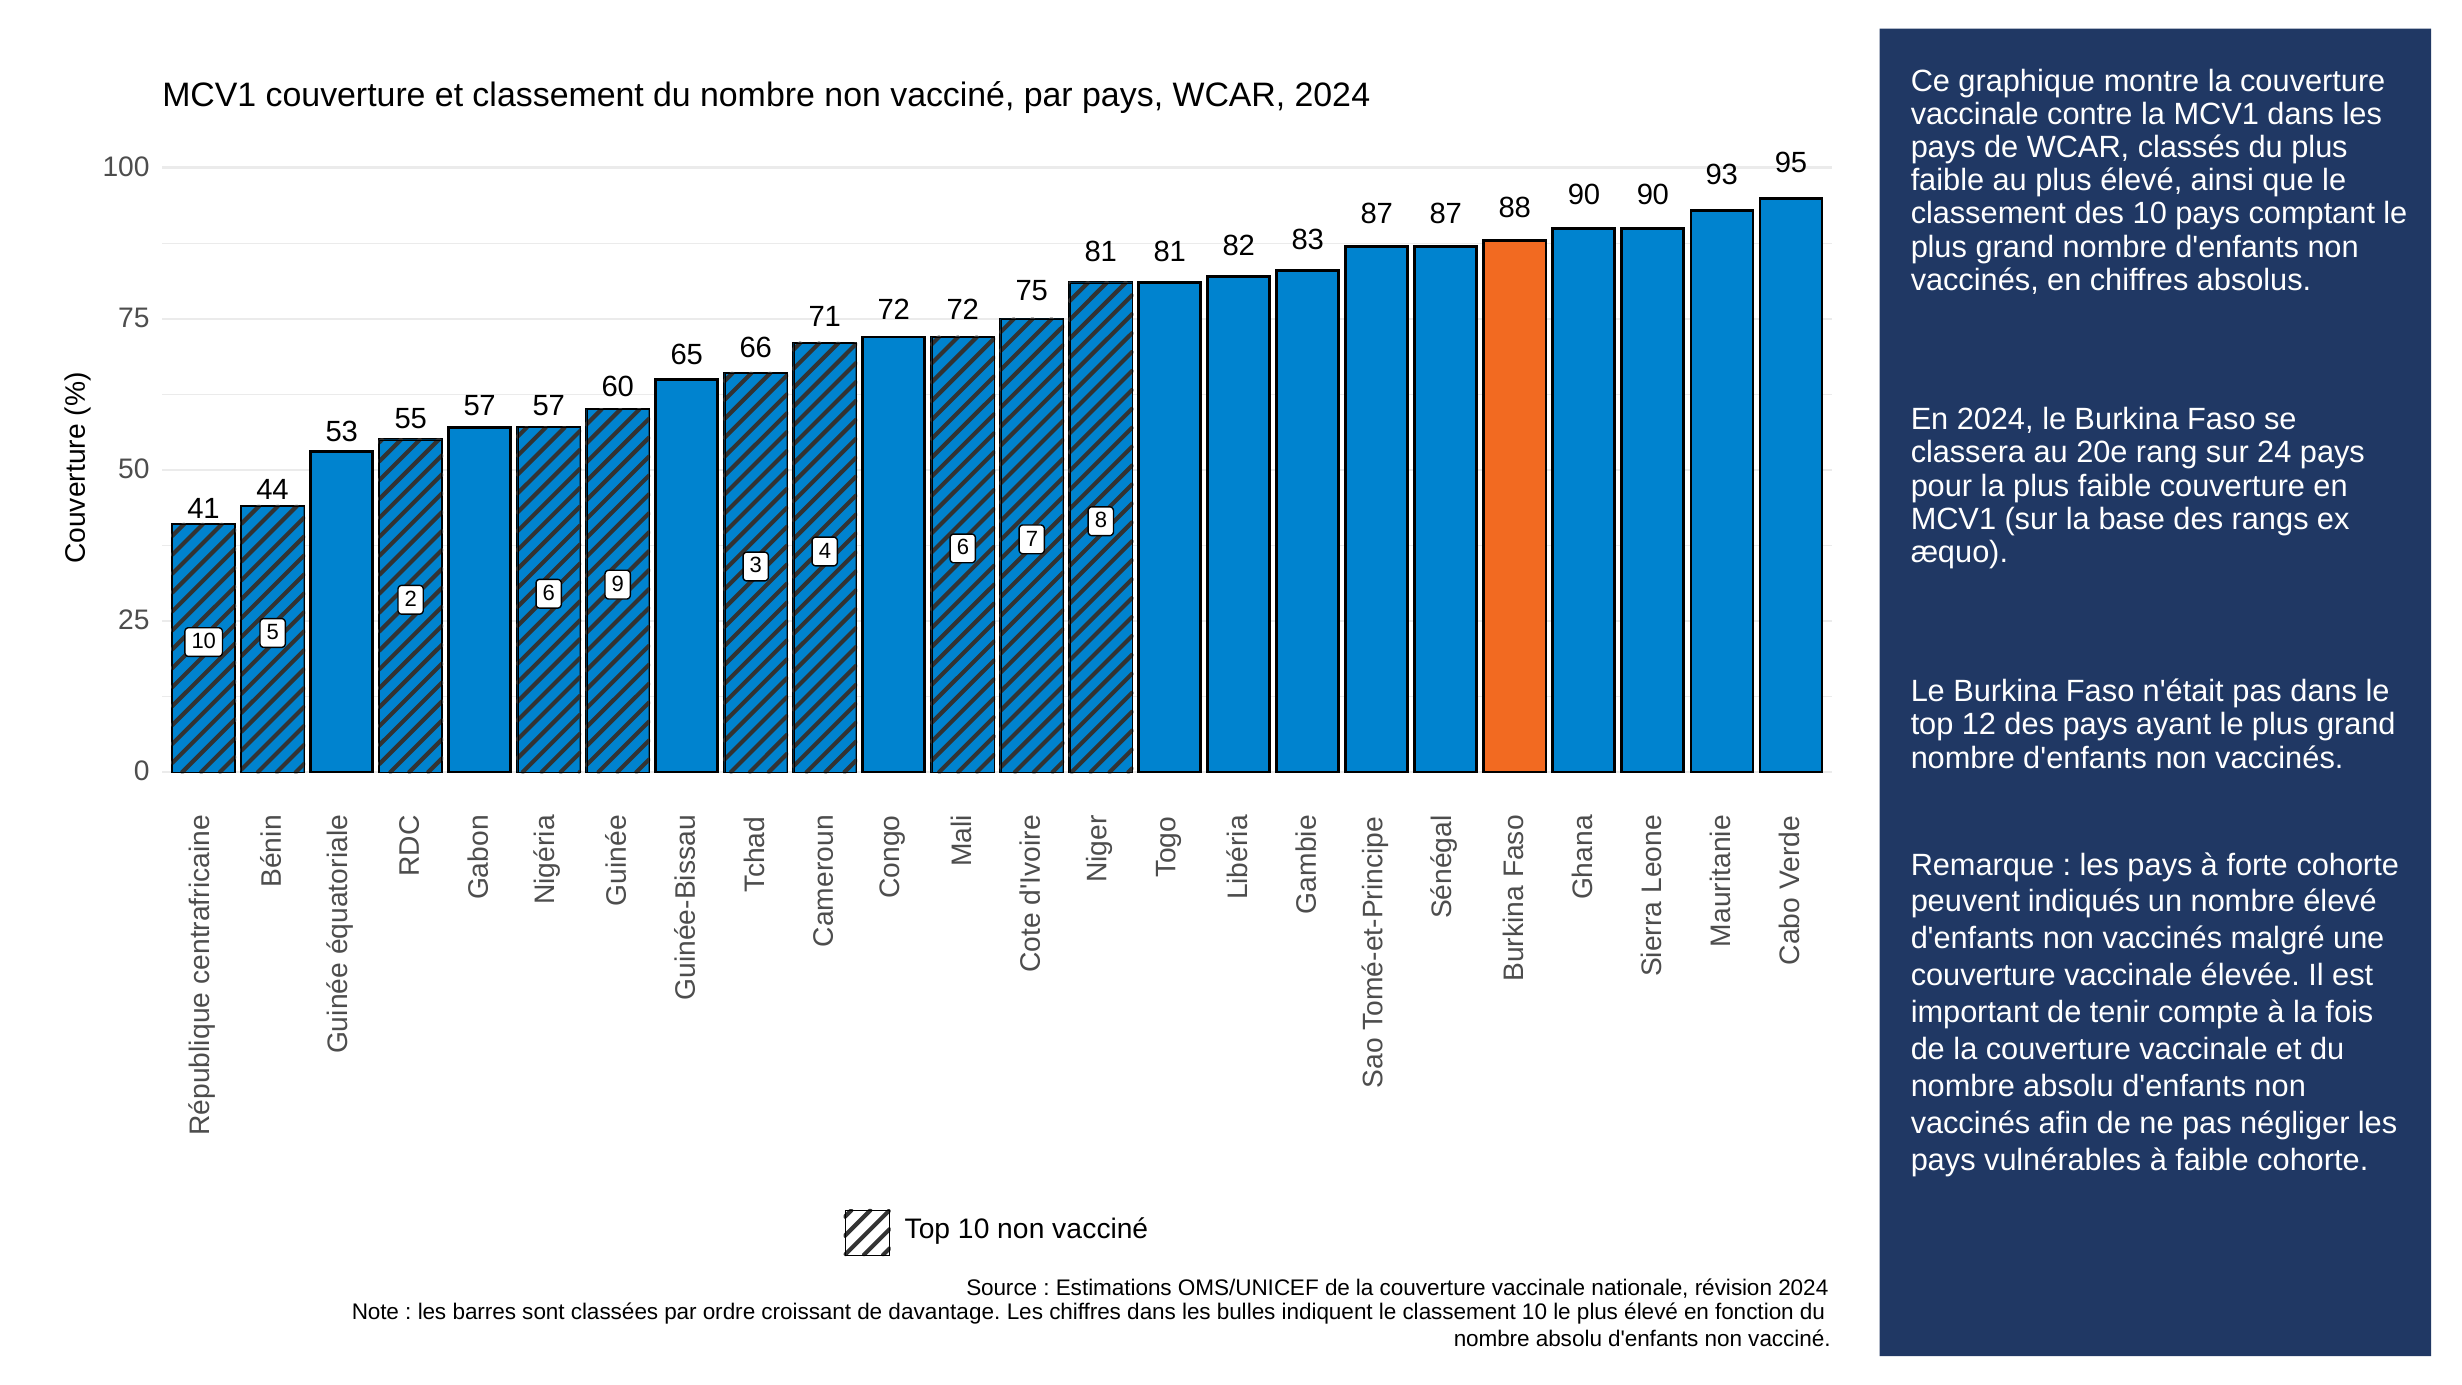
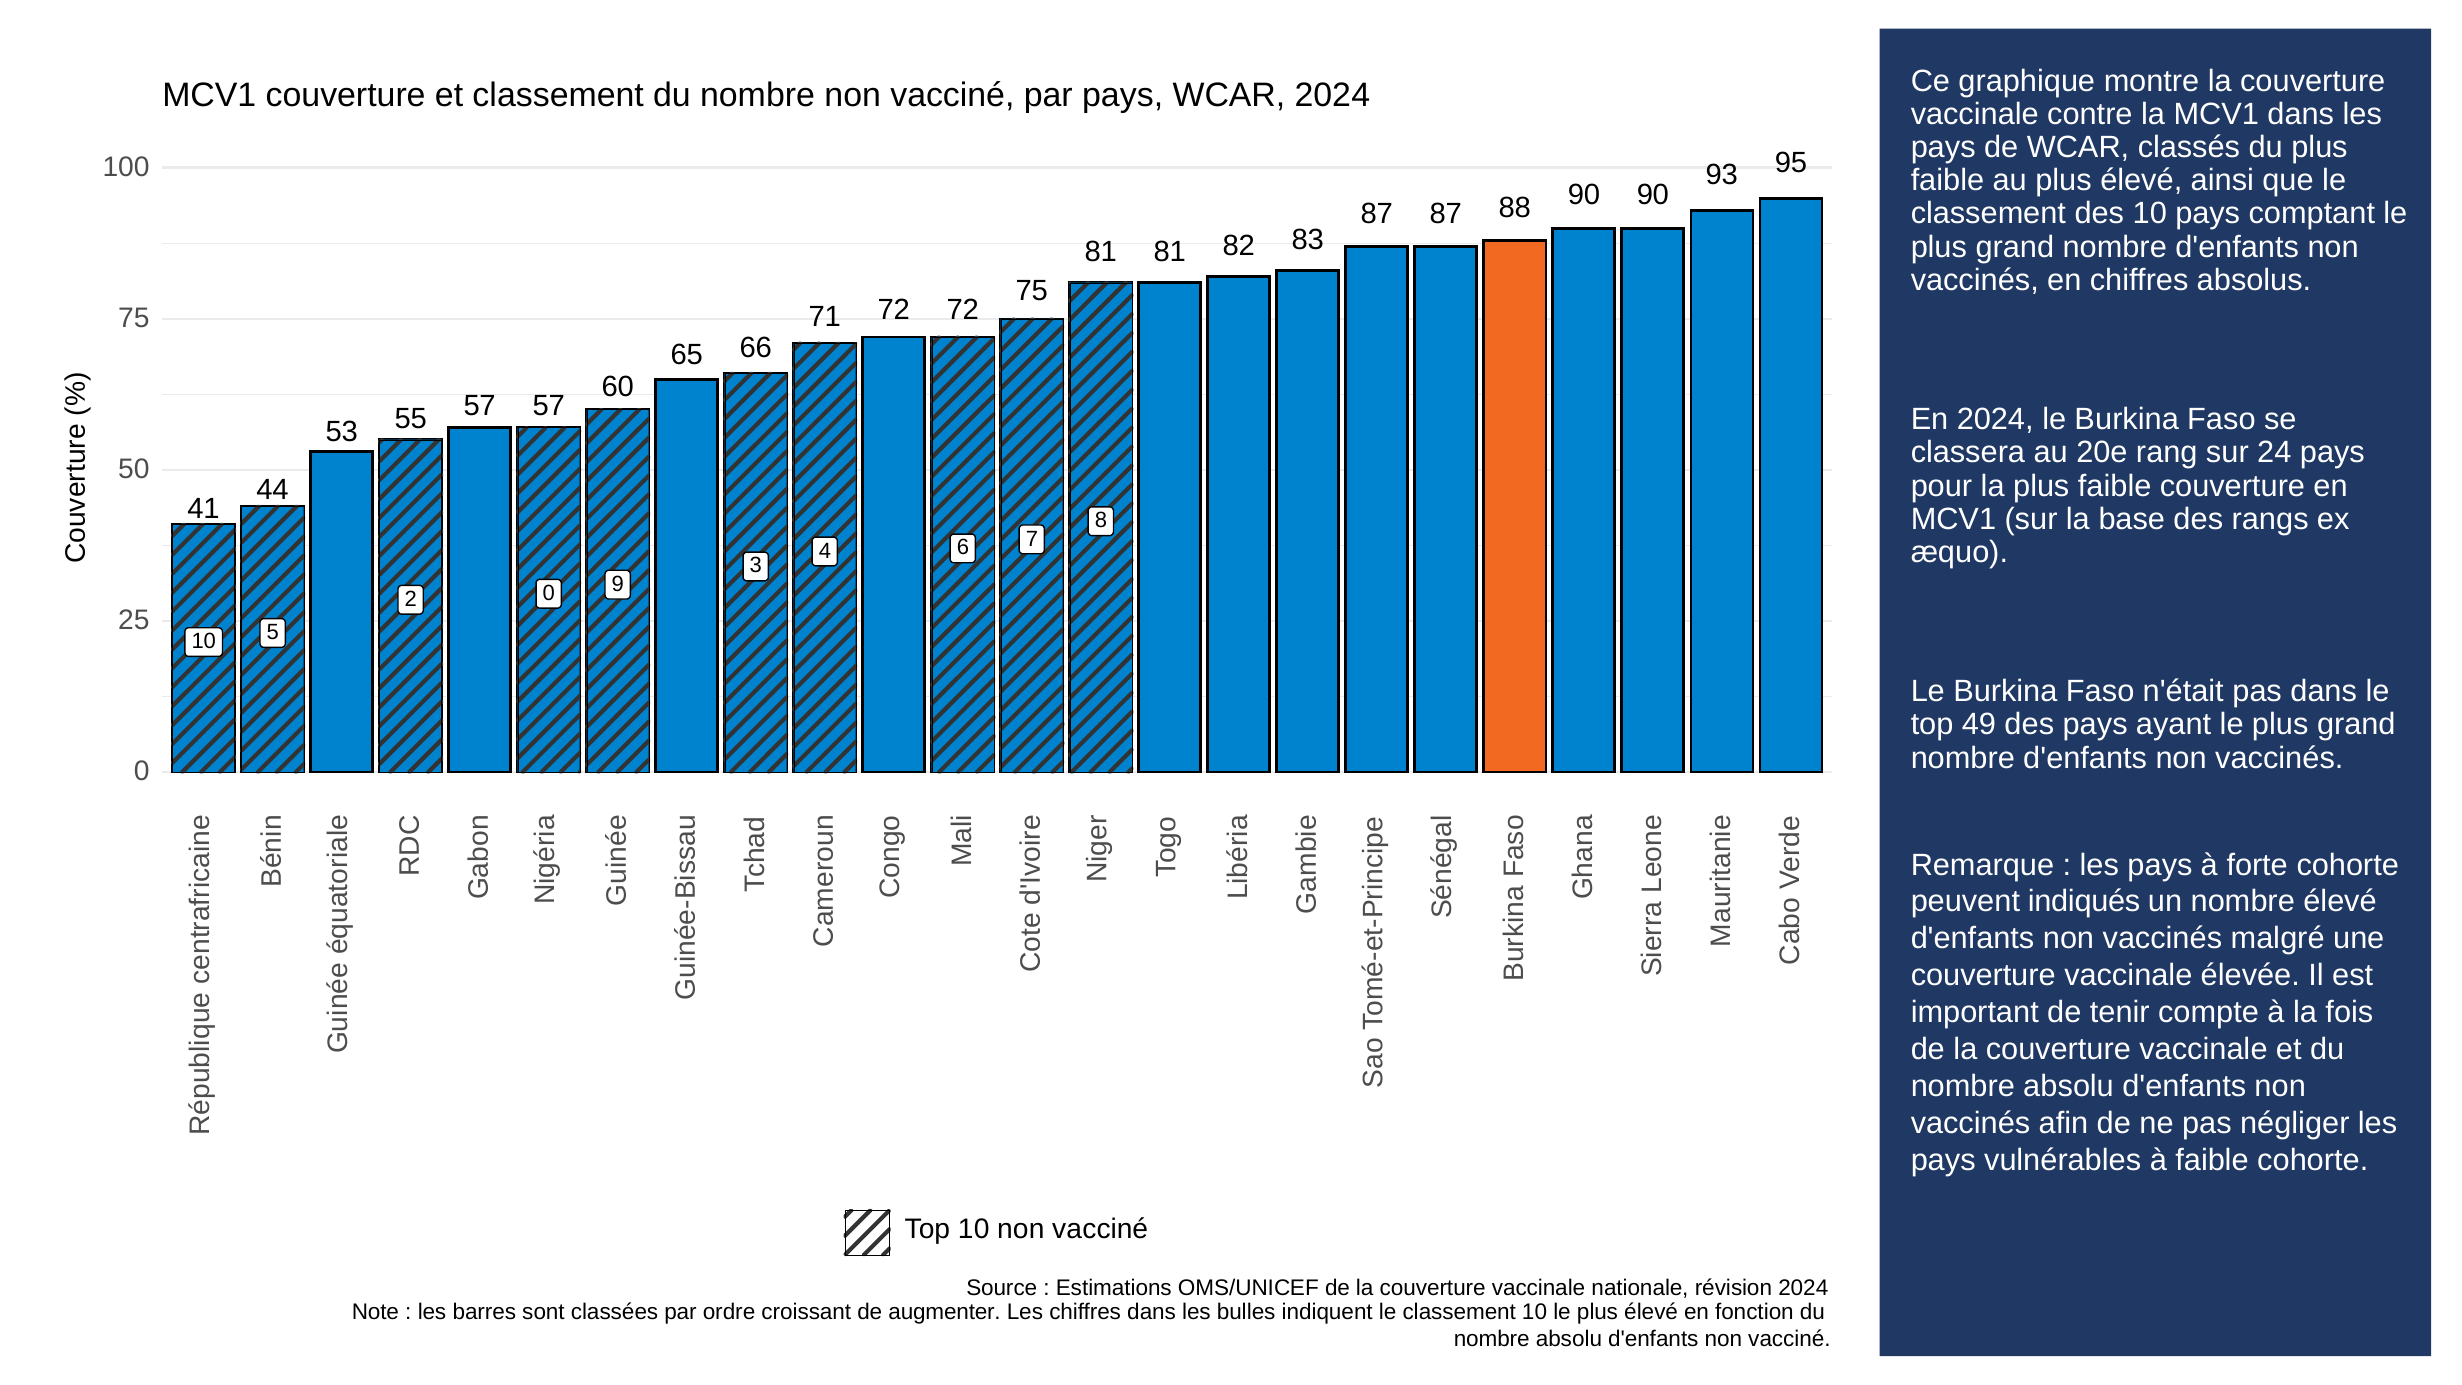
2 6: 6 -> 0
12: 12 -> 49
davantage: davantage -> augmenter
